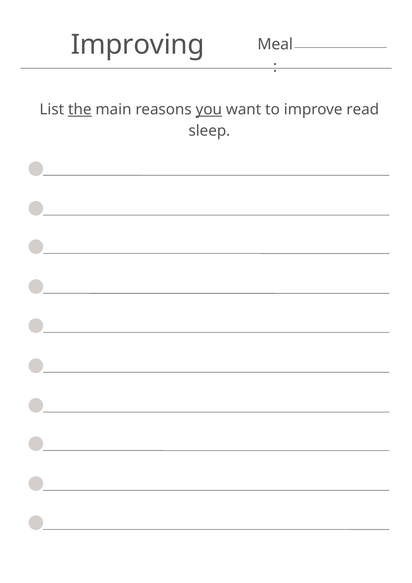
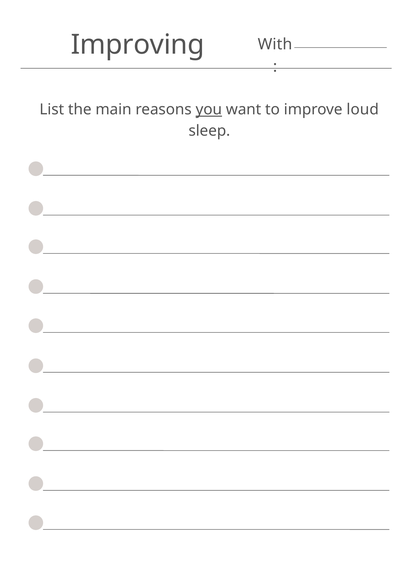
Meal: Meal -> With
the underline: present -> none
read: read -> loud
